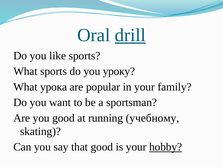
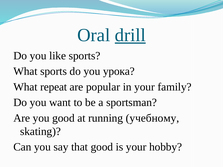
уроку: уроку -> урока
урока: урока -> repeat
hobby underline: present -> none
